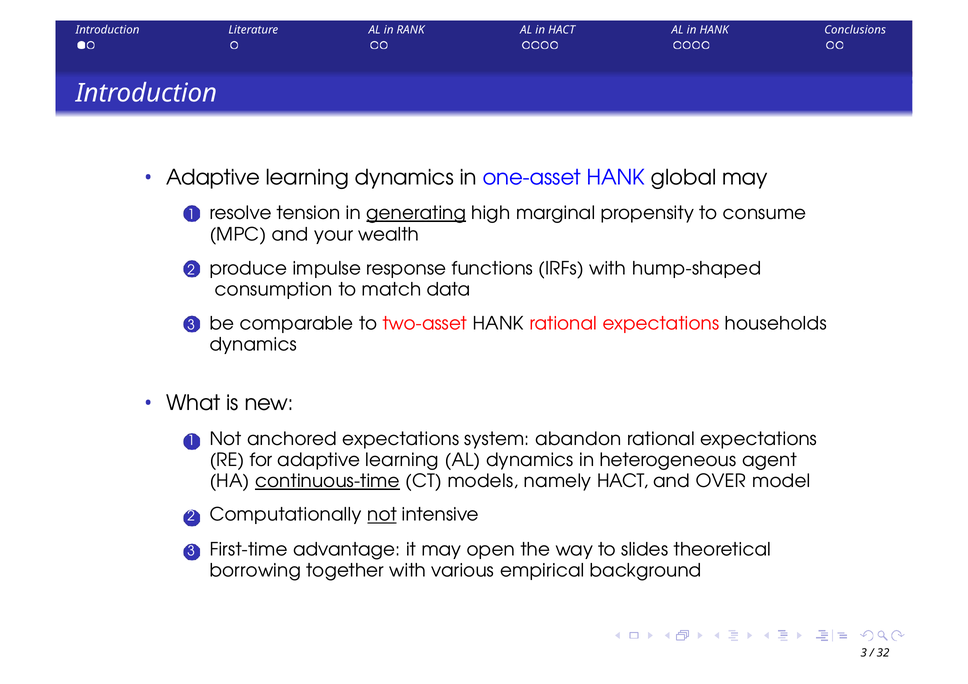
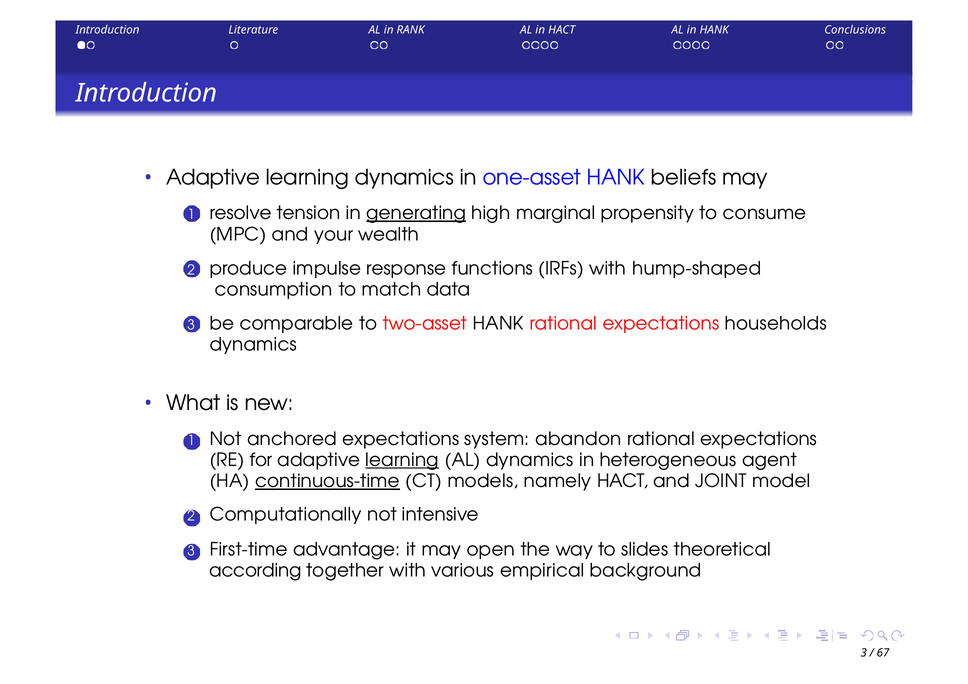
global: global -> beliefs
learning at (402, 460) underline: none -> present
OVER: OVER -> JOINT
not at (382, 515) underline: present -> none
borrowing: borrowing -> according
32: 32 -> 67
